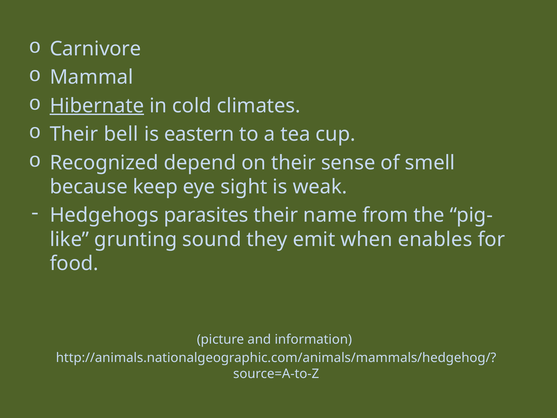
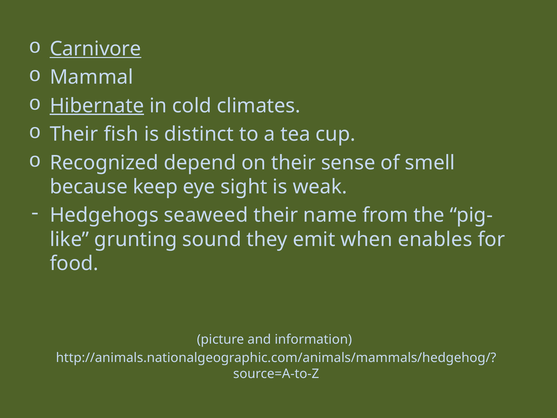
Carnivore underline: none -> present
bell: bell -> fish
eastern: eastern -> distinct
parasites: parasites -> seaweed
